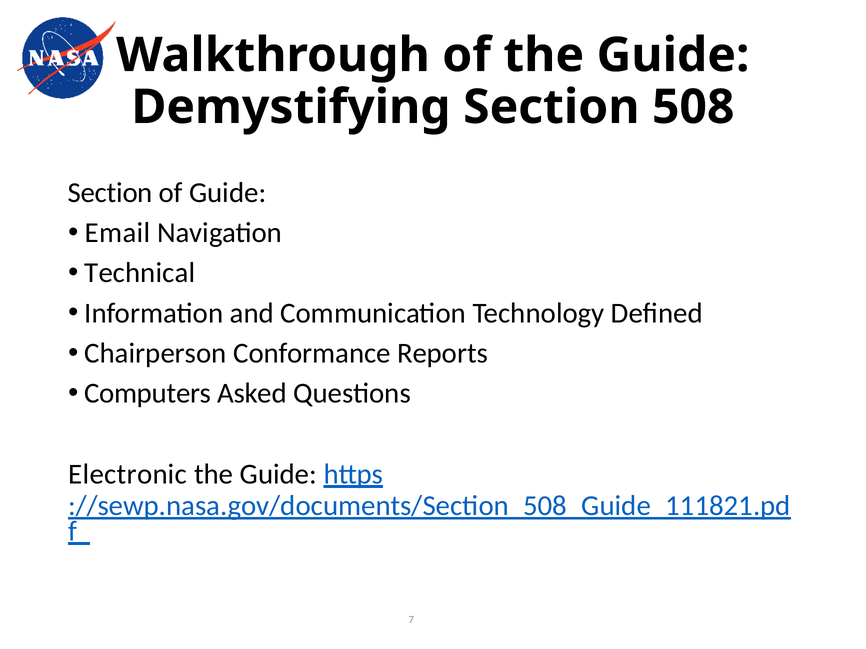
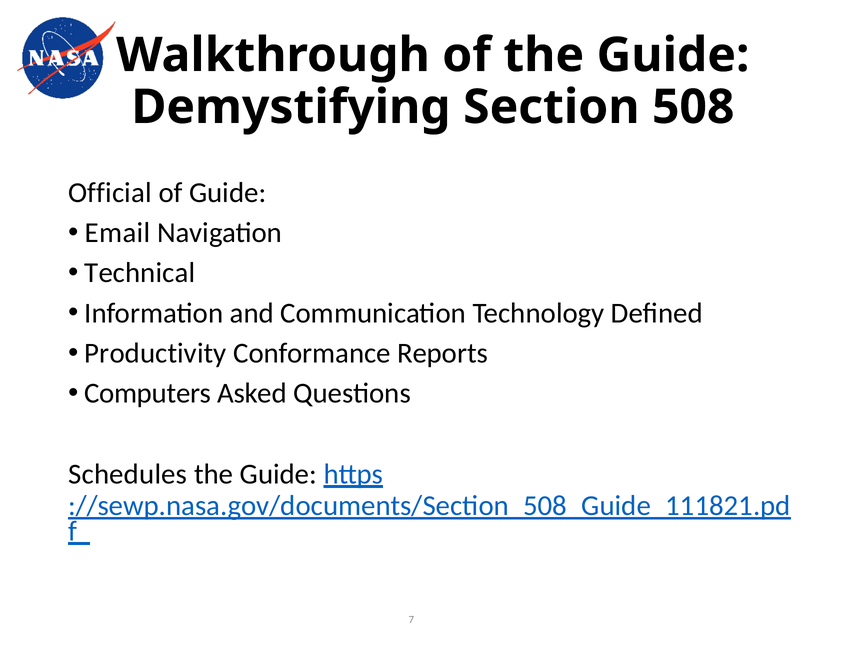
Section at (110, 193): Section -> Official
Chairperson: Chairperson -> Productivity
Electronic: Electronic -> Schedules
